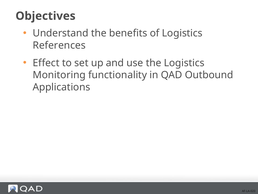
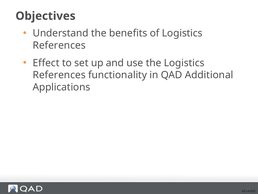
Monitoring at (59, 75): Monitoring -> References
Outbound: Outbound -> Additional
